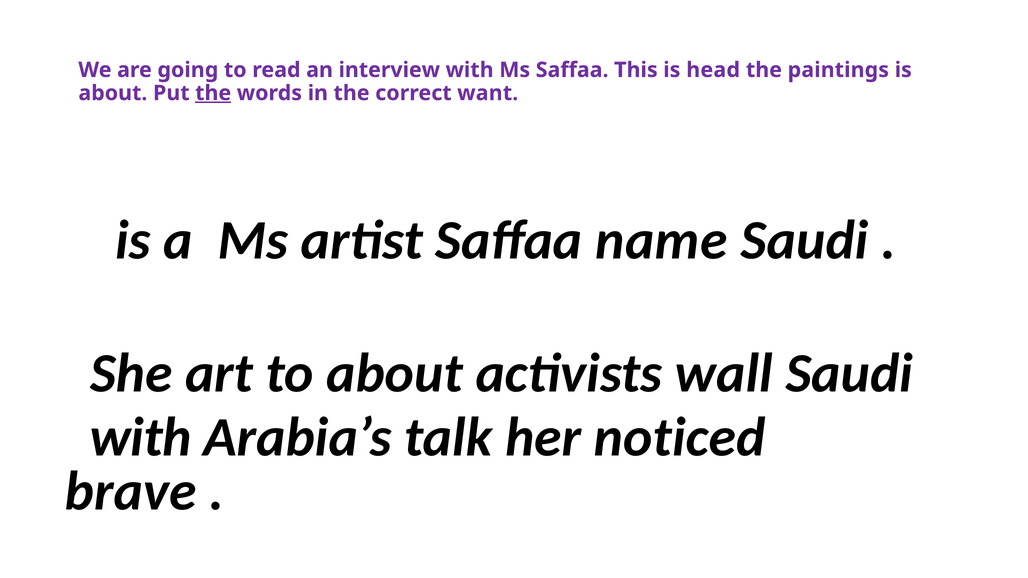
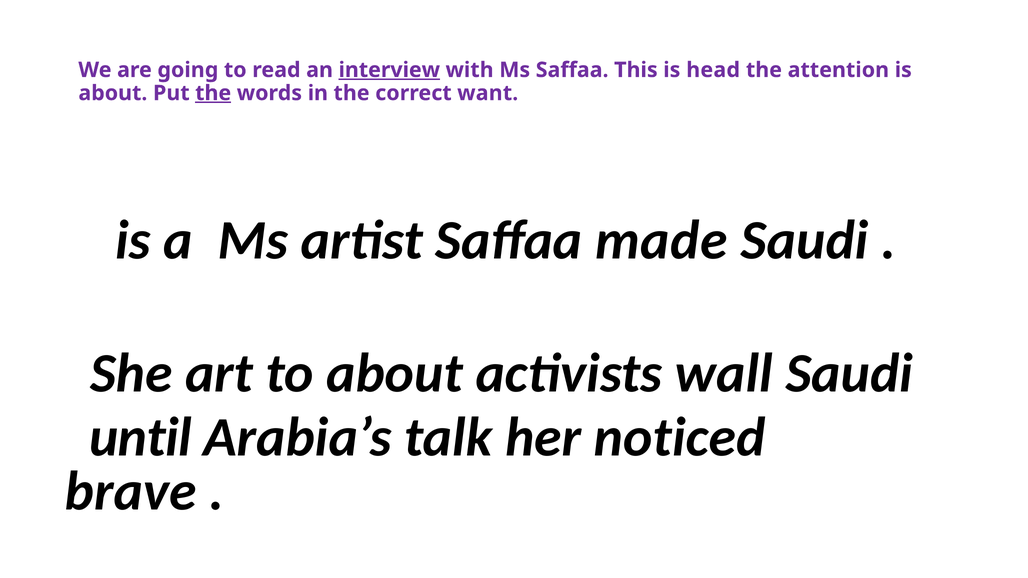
interview underline: none -> present
paintings: paintings -> attention
name: name -> made
with at (141, 437): with -> until
